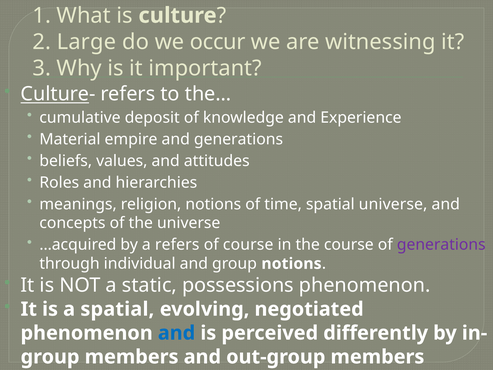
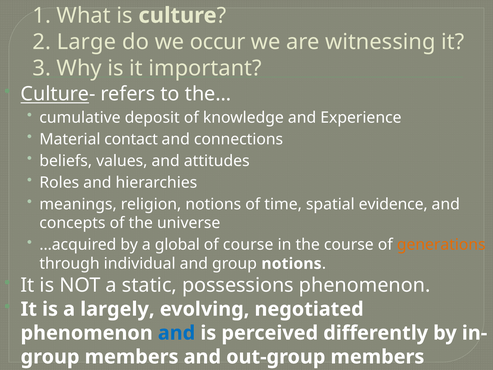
empire: empire -> contact
and generations: generations -> connections
spatial universe: universe -> evidence
a refers: refers -> global
generations at (441, 245) colour: purple -> orange
a spatial: spatial -> largely
